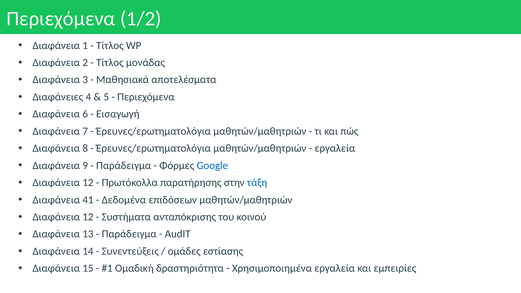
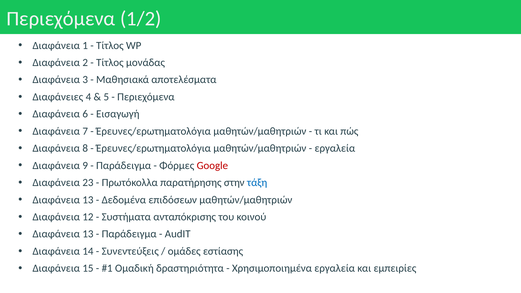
Google colour: blue -> red
12 at (88, 183): 12 -> 23
41 at (88, 200): 41 -> 13
